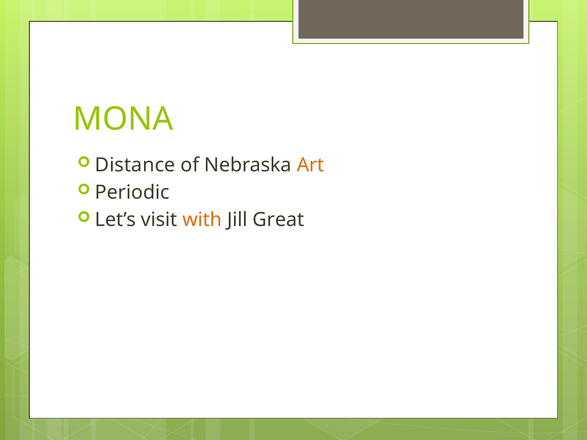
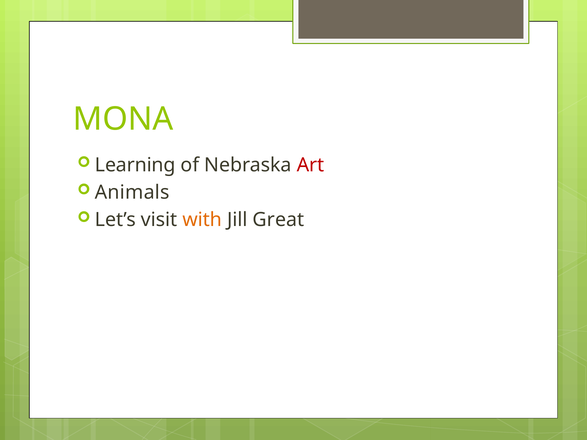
Distance: Distance -> Learning
Art colour: orange -> red
Periodic: Periodic -> Animals
